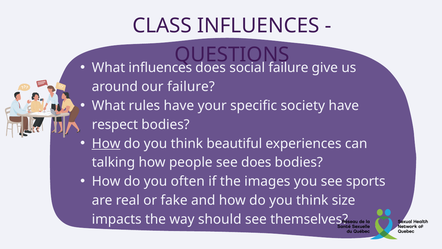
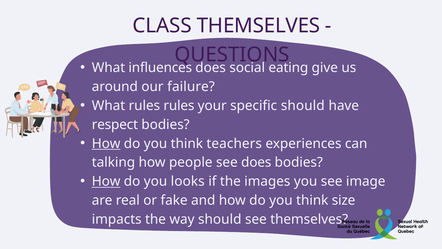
CLASS INFLUENCES: INFLUENCES -> THEMSELVES
failure at (288, 68): failure -> eating
rules have: have -> rules
specific society: society -> should
beautiful: beautiful -> teachers
How at (106, 181) underline: none -> present
often: often -> looks
sports: sports -> image
